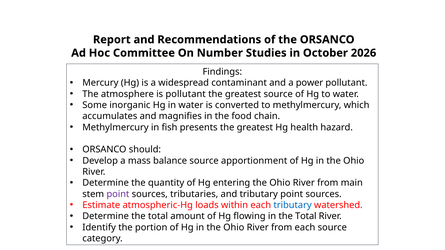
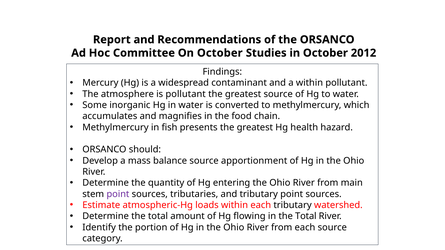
On Number: Number -> October
2026: 2026 -> 2012
a power: power -> within
tributary at (293, 205) colour: blue -> black
